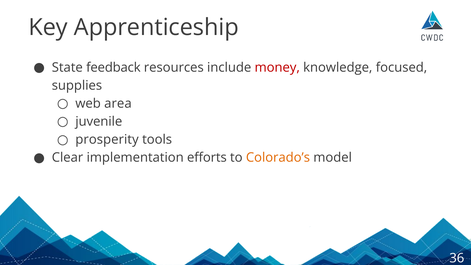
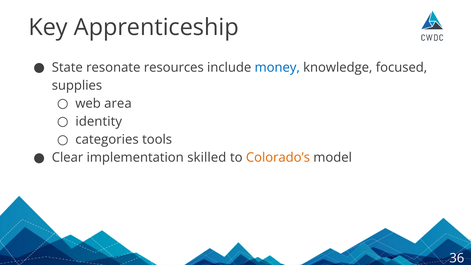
feedback: feedback -> resonate
money colour: red -> blue
juvenile: juvenile -> identity
prosperity: prosperity -> categories
efforts: efforts -> skilled
